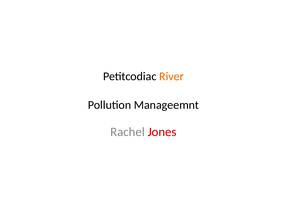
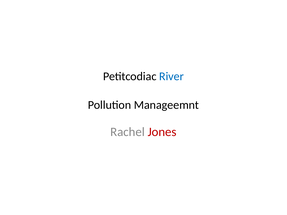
River colour: orange -> blue
